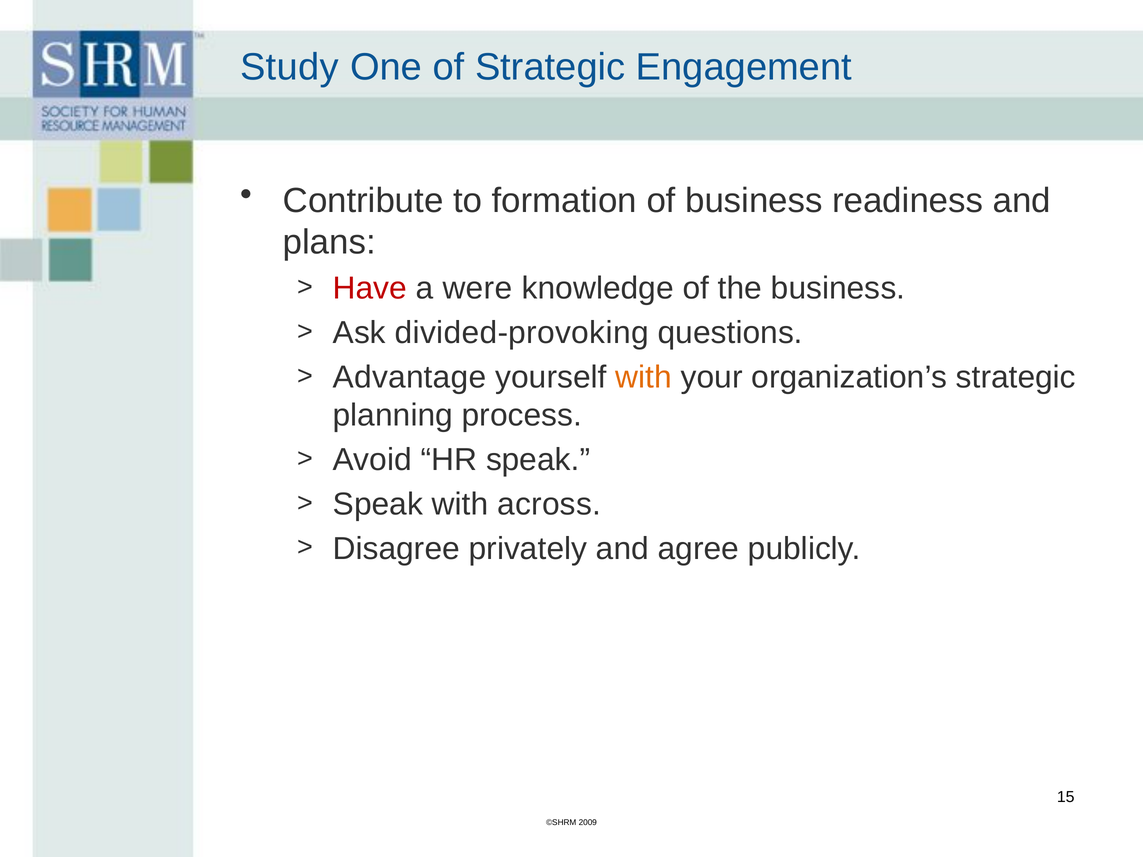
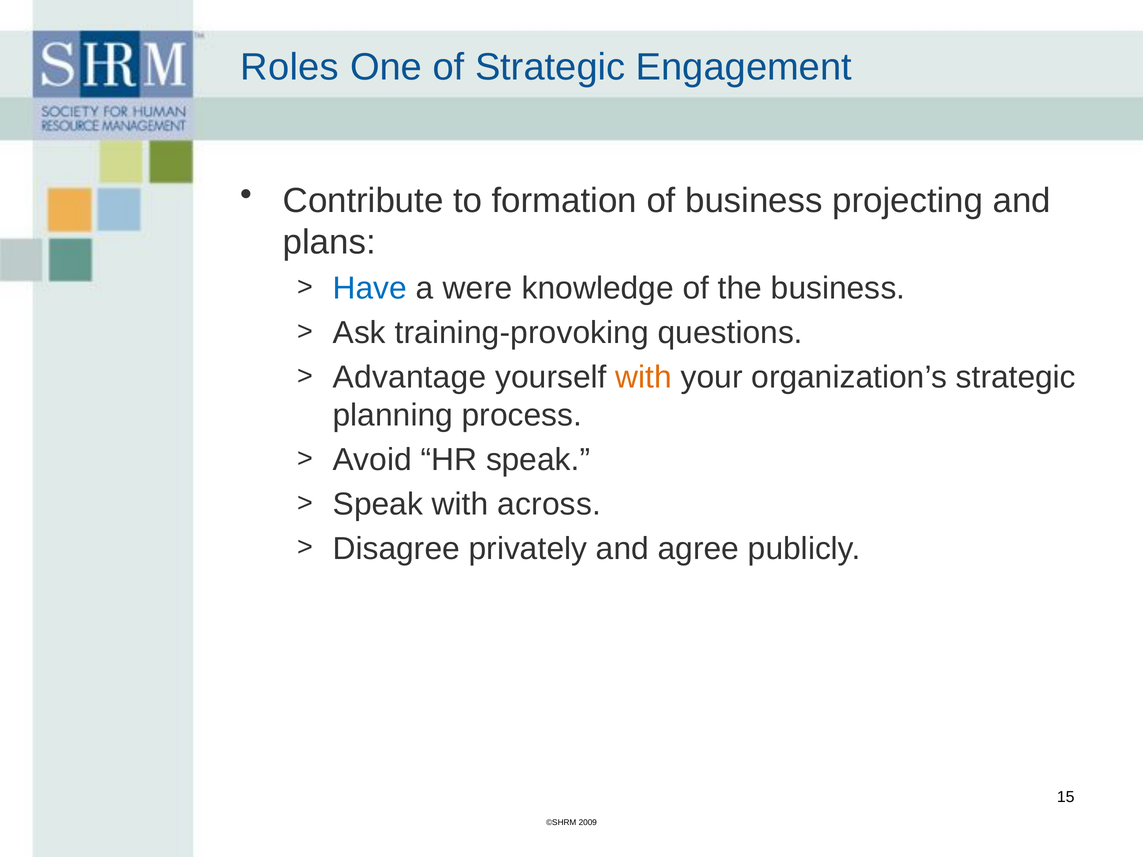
Study: Study -> Roles
readiness: readiness -> projecting
Have colour: red -> blue
divided-provoking: divided-provoking -> training-provoking
